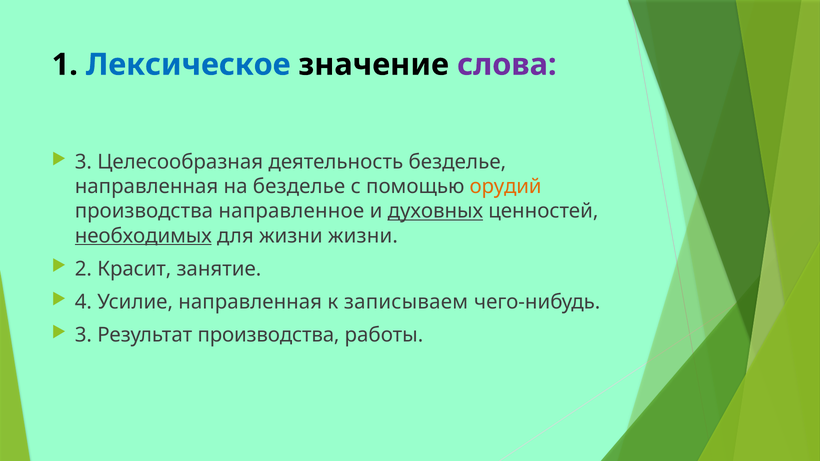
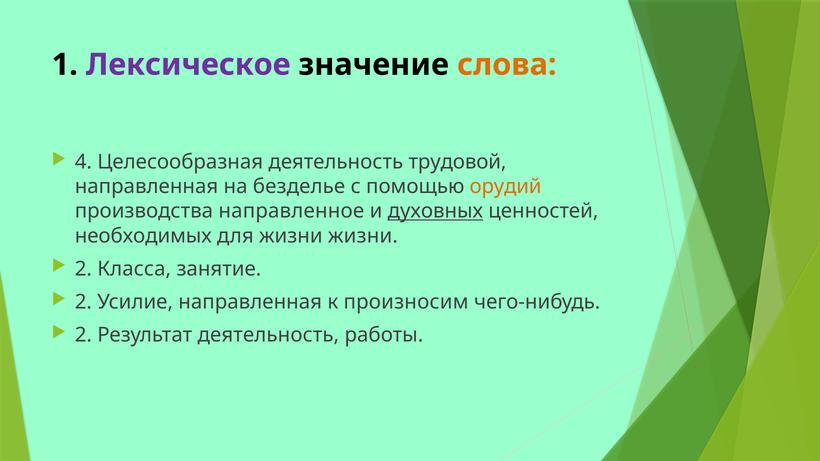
Лексическое colour: blue -> purple
слова colour: purple -> orange
3 at (83, 162): 3 -> 4
деятельность безделье: безделье -> трудовой
необходимых underline: present -> none
Красит: Красит -> Класса
4 at (83, 302): 4 -> 2
записываем: записываем -> произносим
3 at (83, 335): 3 -> 2
Результат производства: производства -> деятельность
